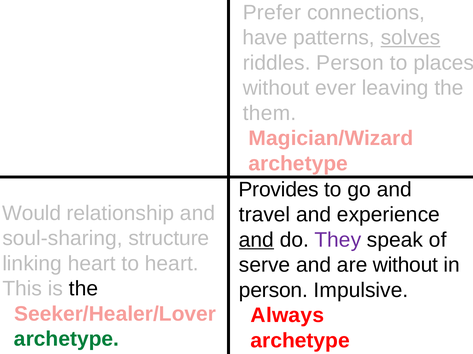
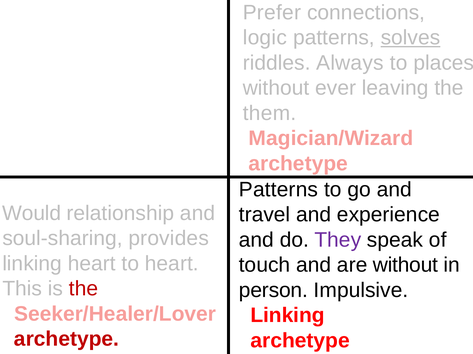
have: have -> logic
riddles Person: Person -> Always
Provides at (279, 190): Provides -> Patterns
structure: structure -> provides
and at (256, 240) underline: present -> none
serve: serve -> touch
the at (83, 289) colour: black -> red
Always at (287, 316): Always -> Linking
archetype at (67, 340) colour: green -> red
